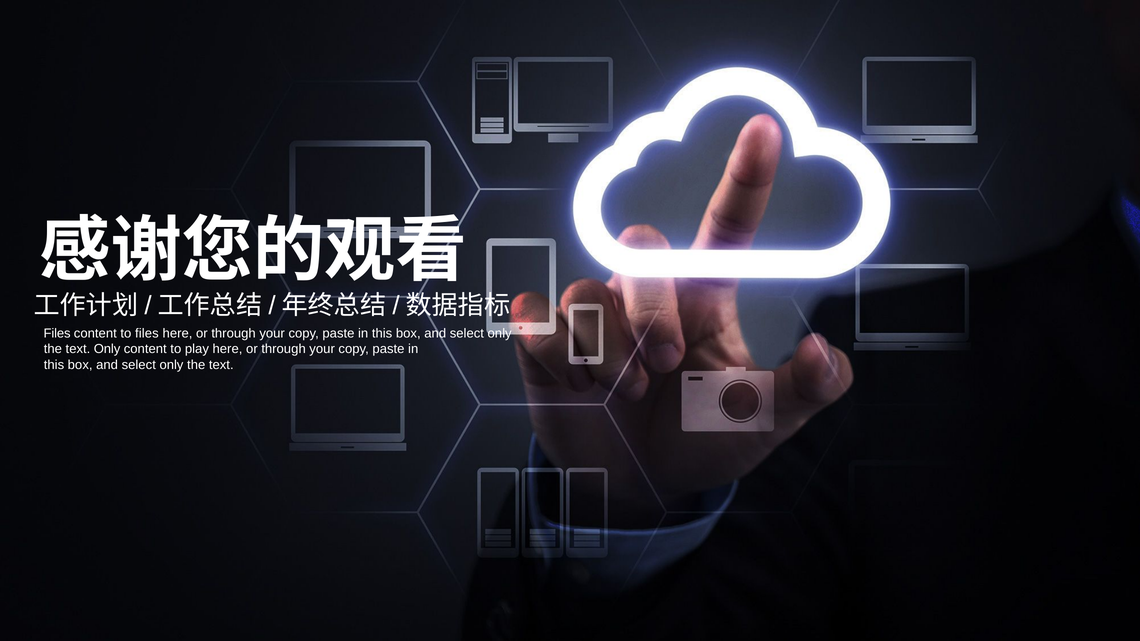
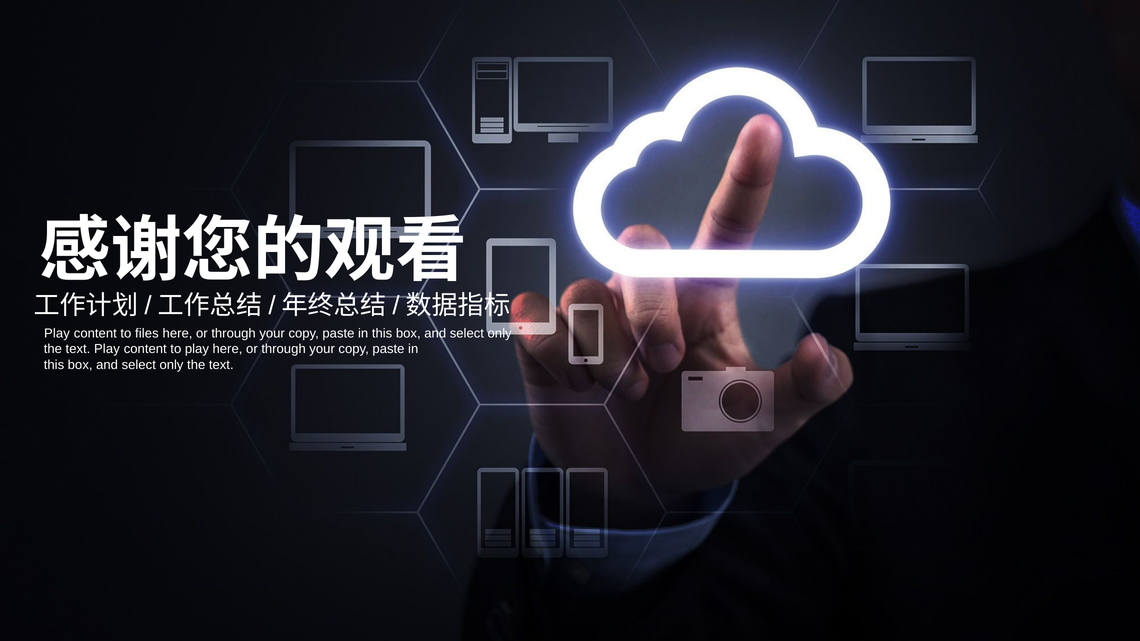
Files at (57, 334): Files -> Play
text Only: Only -> Play
